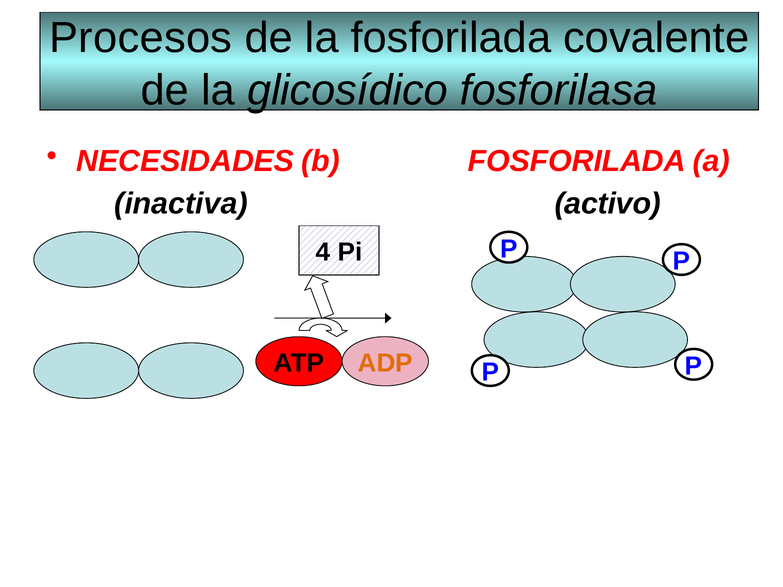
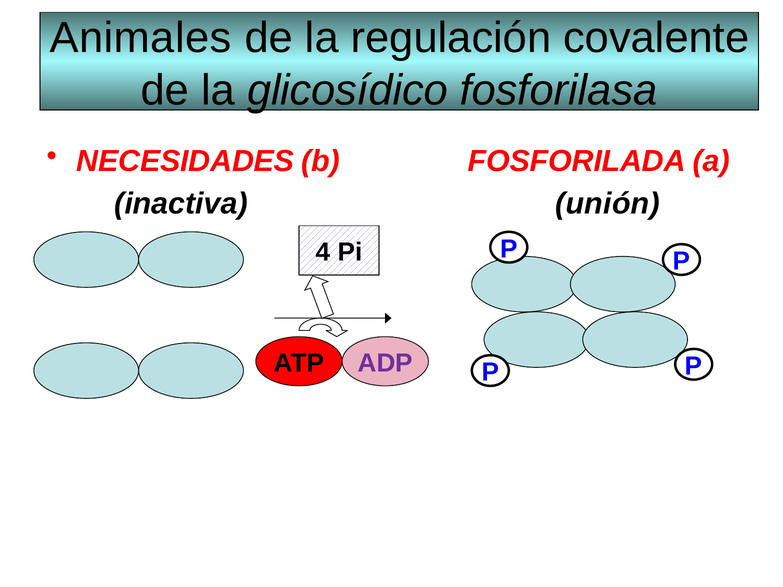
Procesos: Procesos -> Animales
la fosforilada: fosforilada -> regulación
activo: activo -> unión
ADP colour: orange -> purple
